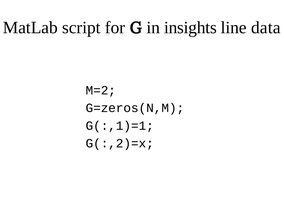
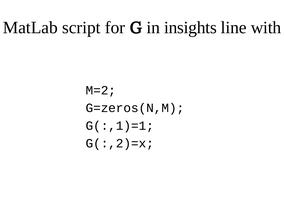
data: data -> with
